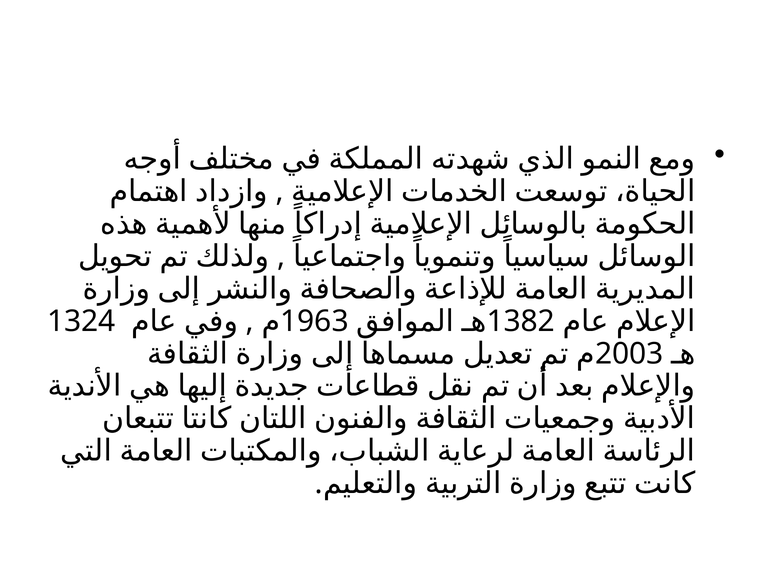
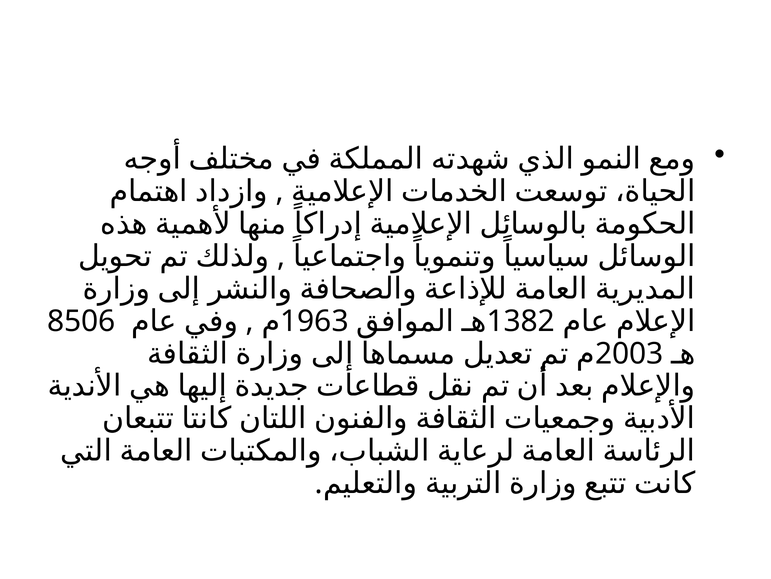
1324: 1324 -> 8506
